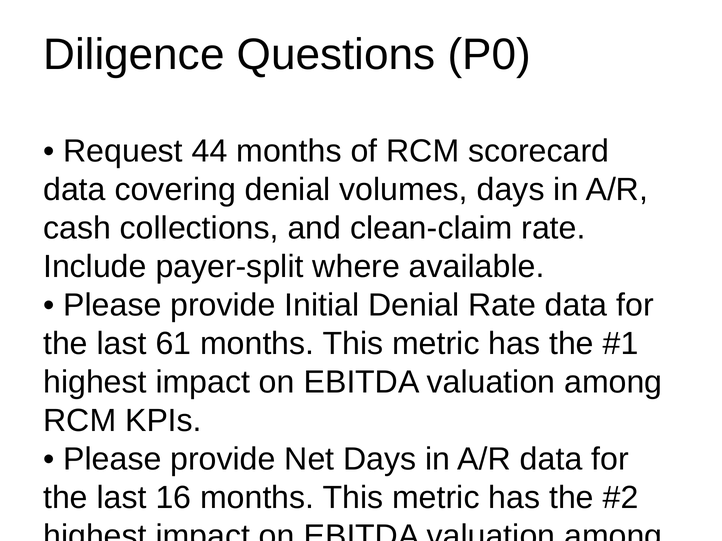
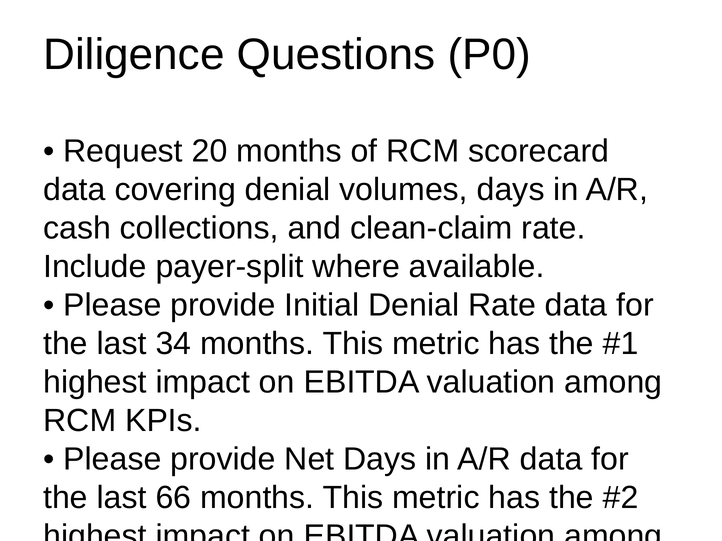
44: 44 -> 20
61: 61 -> 34
16: 16 -> 66
